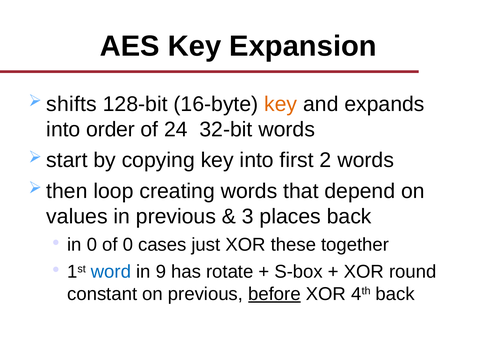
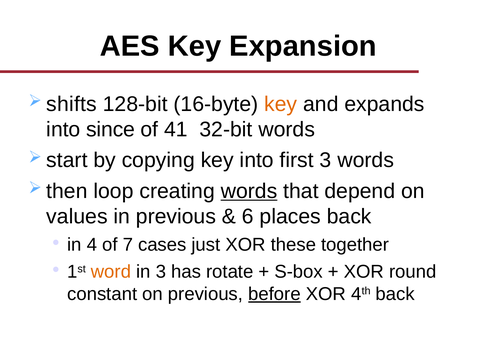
order: order -> since
24: 24 -> 41
first 2: 2 -> 3
words at (249, 191) underline: none -> present
3: 3 -> 6
in 0: 0 -> 4
of 0: 0 -> 7
word colour: blue -> orange
in 9: 9 -> 3
